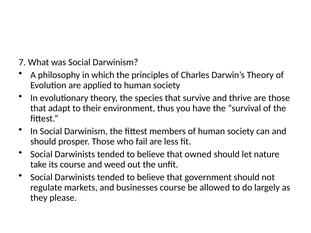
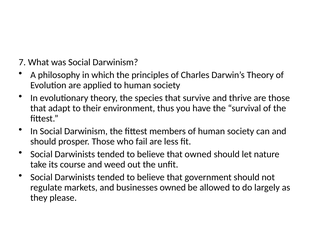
businesses course: course -> owned
